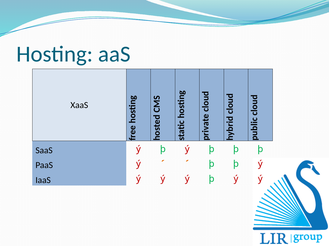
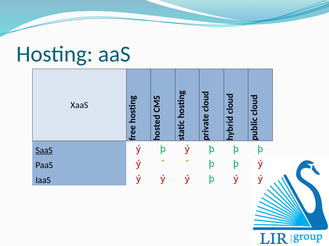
SaaS underline: none -> present
